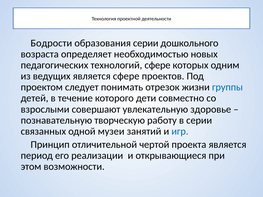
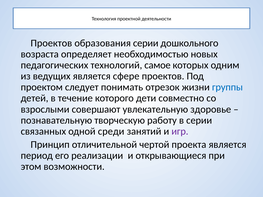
Бодрости at (51, 43): Бодрости -> Проектов
технологий сфере: сфере -> самое
музеи: музеи -> среди
игр colour: blue -> purple
